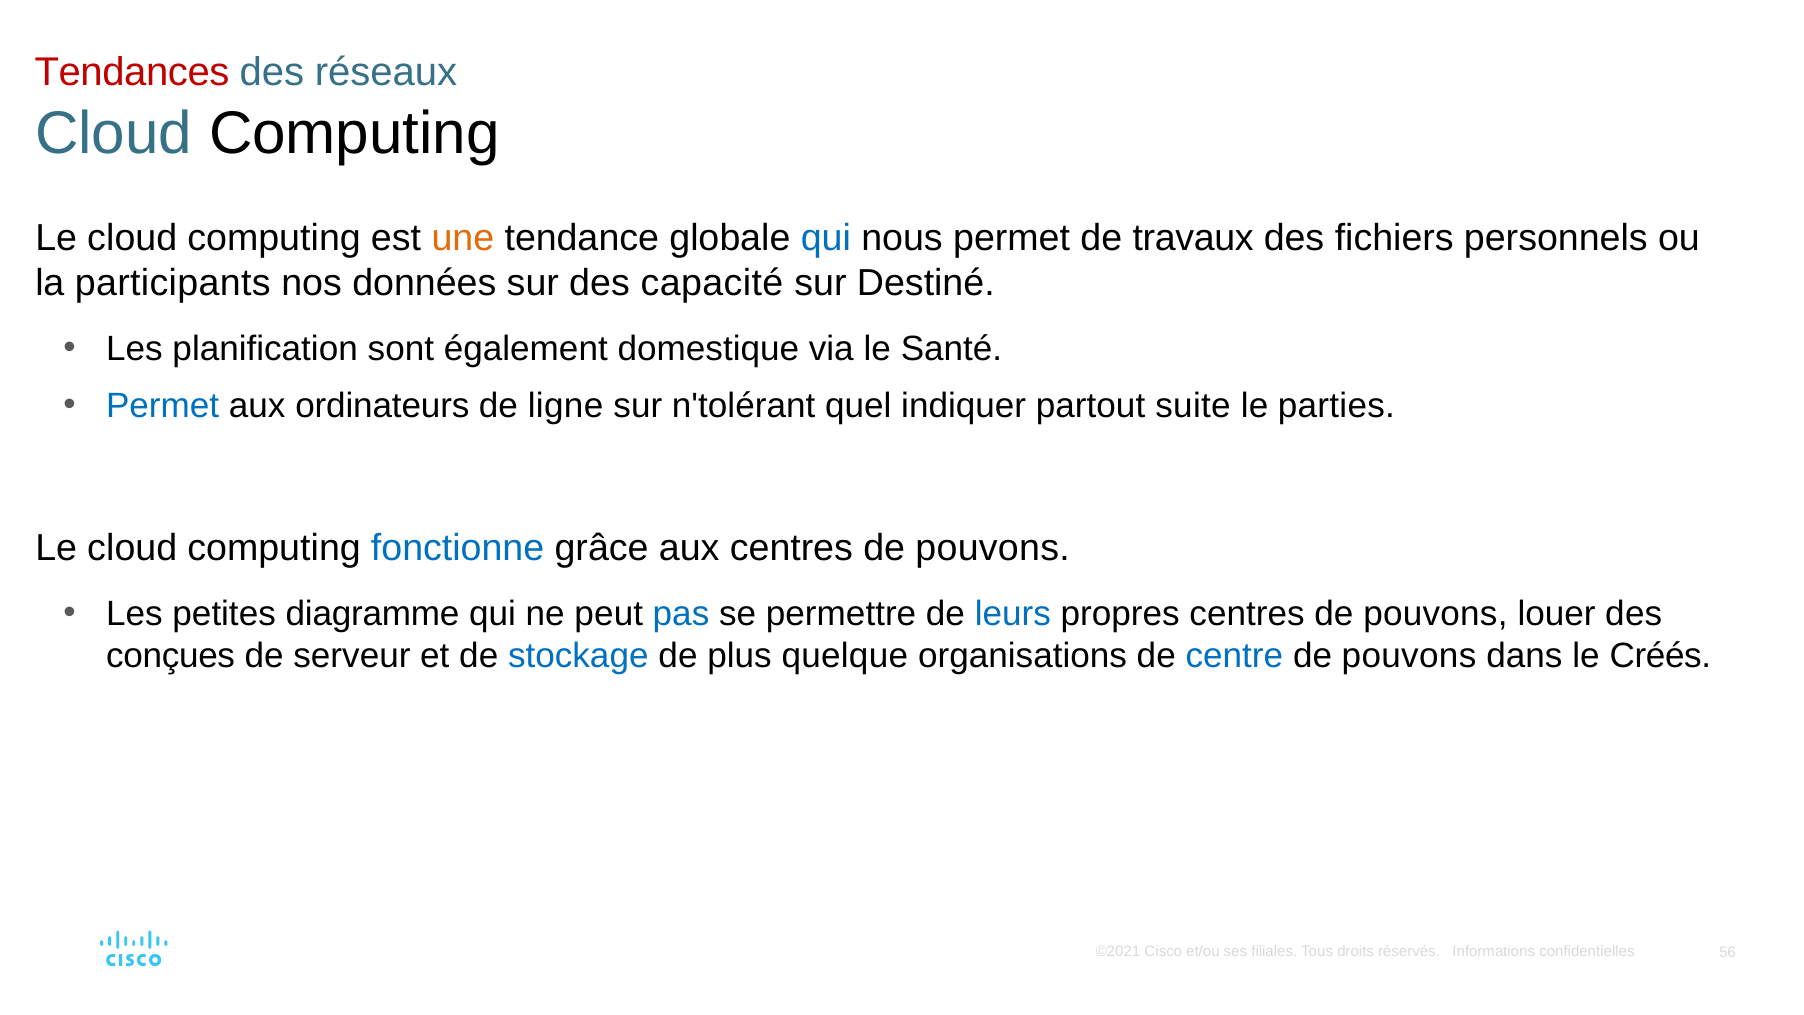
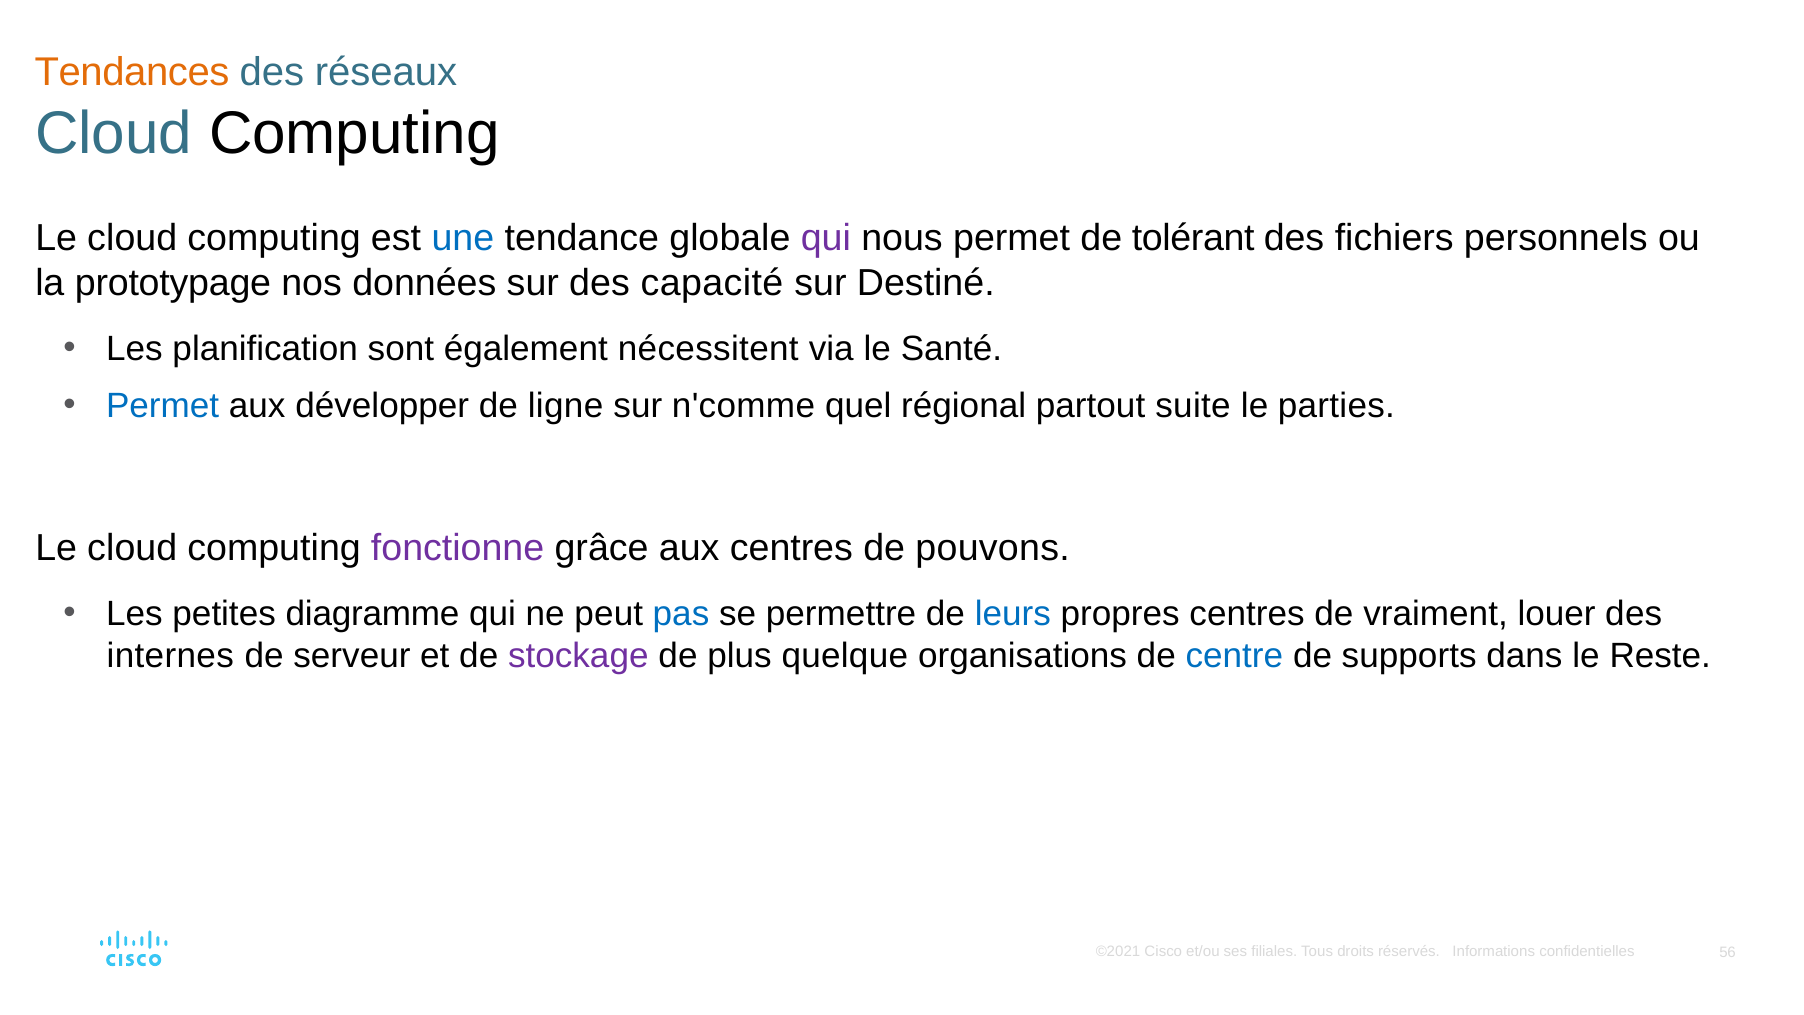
Tendances colour: red -> orange
une colour: orange -> blue
qui at (826, 238) colour: blue -> purple
travaux: travaux -> tolérant
participants: participants -> prototypage
domestique: domestique -> nécessitent
ordinateurs: ordinateurs -> développer
n'tolérant: n'tolérant -> n'comme
indiquer: indiquer -> régional
fonctionne colour: blue -> purple
propres centres de pouvons: pouvons -> vraiment
conçues: conçues -> internes
stockage colour: blue -> purple
pouvons at (1409, 656): pouvons -> supports
Créés: Créés -> Reste
